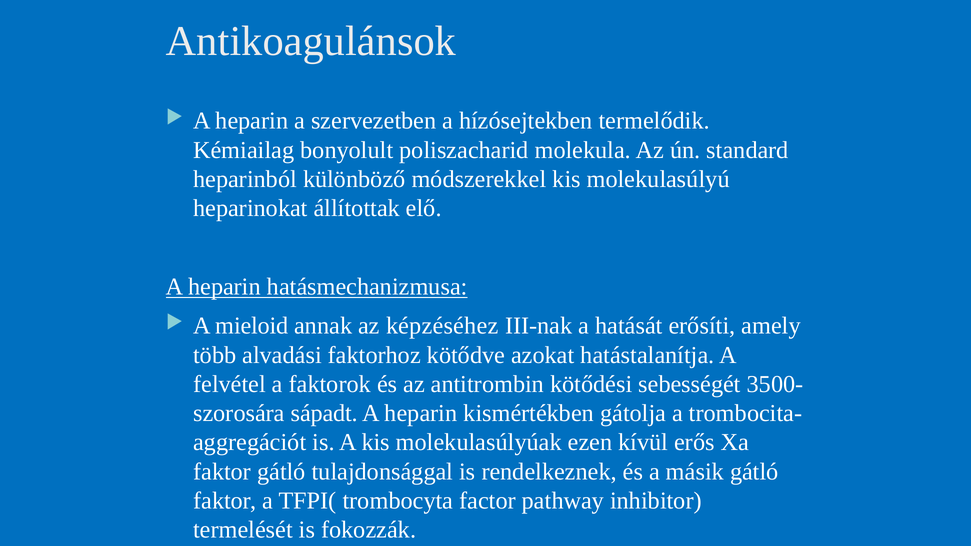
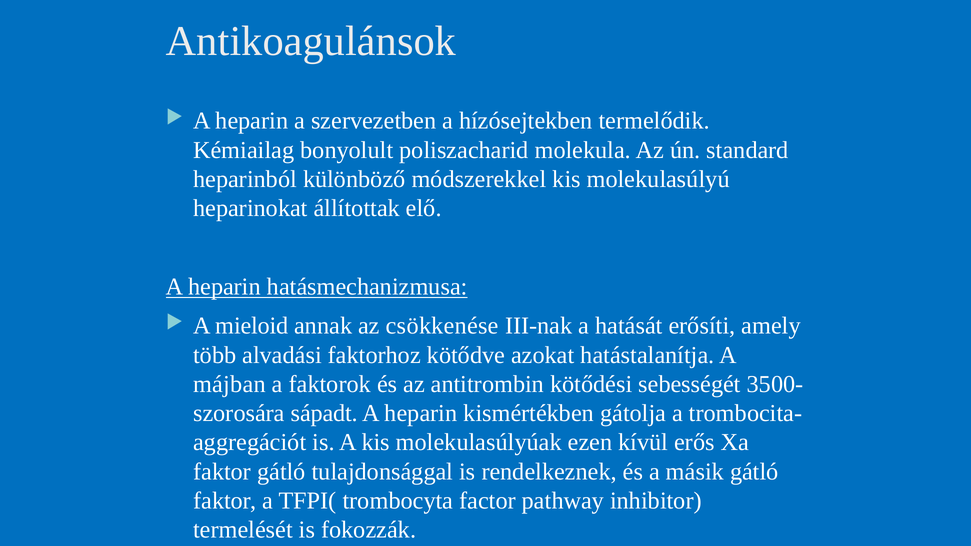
képzéséhez: képzéséhez -> csökkenése
felvétel: felvétel -> májban
